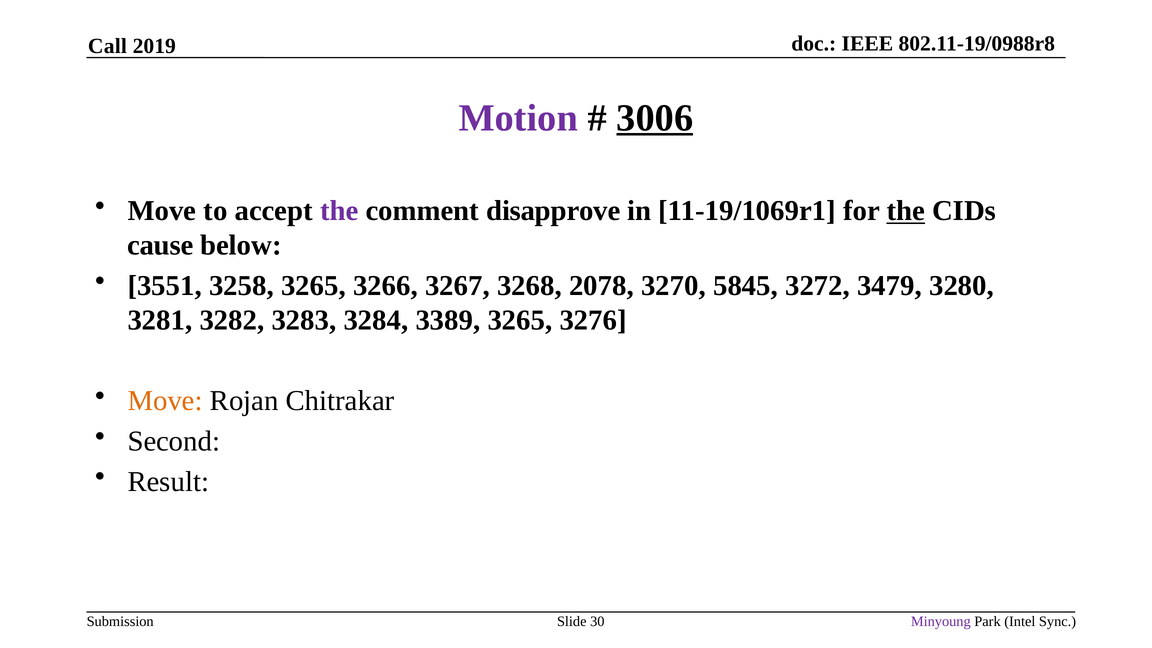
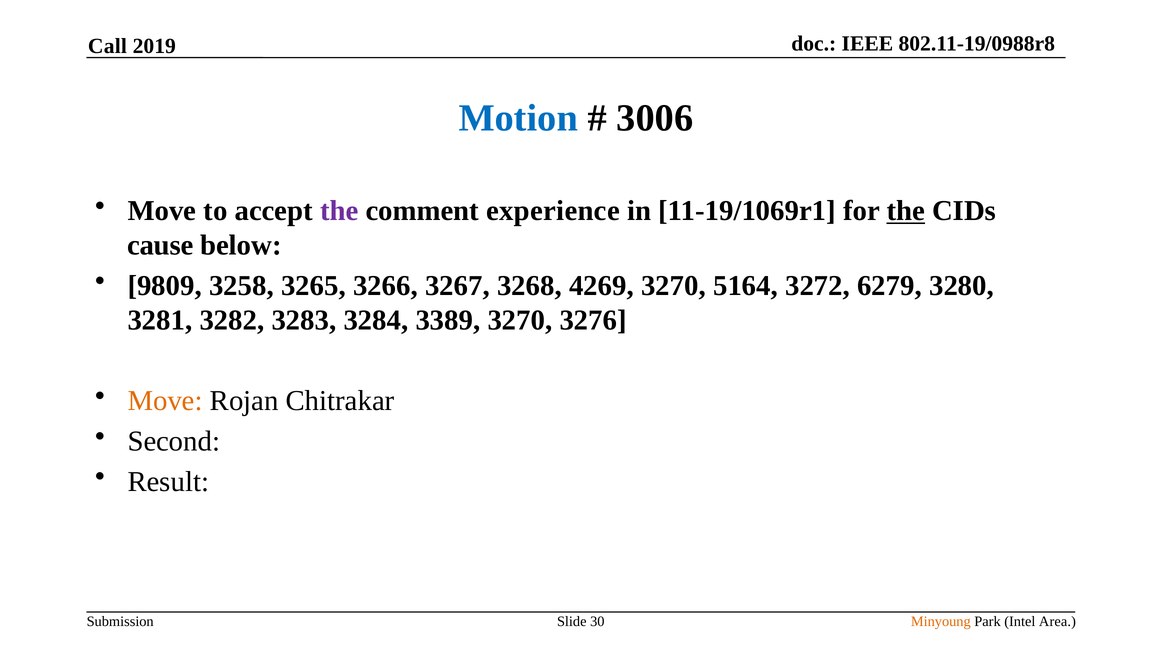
Motion colour: purple -> blue
3006 underline: present -> none
disapprove: disapprove -> experience
3551: 3551 -> 9809
2078: 2078 -> 4269
5845: 5845 -> 5164
3479: 3479 -> 6279
3389 3265: 3265 -> 3270
Minyoung colour: purple -> orange
Sync: Sync -> Area
